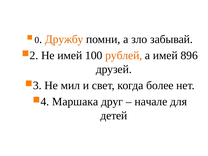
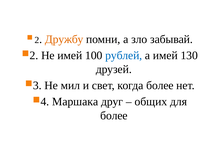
0: 0 -> 2
рублей colour: orange -> blue
896: 896 -> 130
начале: начале -> общих
детей at (114, 116): детей -> более
